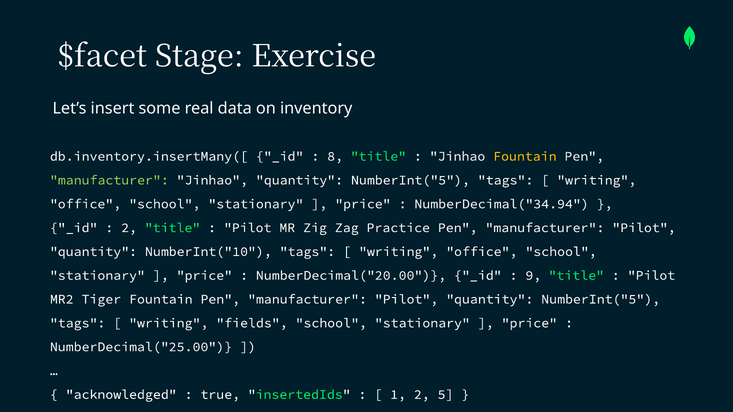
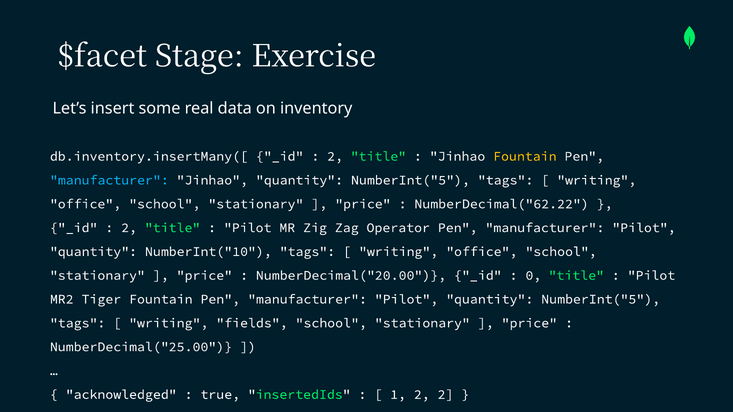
8 at (335, 156): 8 -> 2
manufacturer at (109, 180) colour: light green -> light blue
NumberDecimal("34.94: NumberDecimal("34.94 -> NumberDecimal("62.22
Practice: Practice -> Operator
9: 9 -> 0
2 5: 5 -> 2
